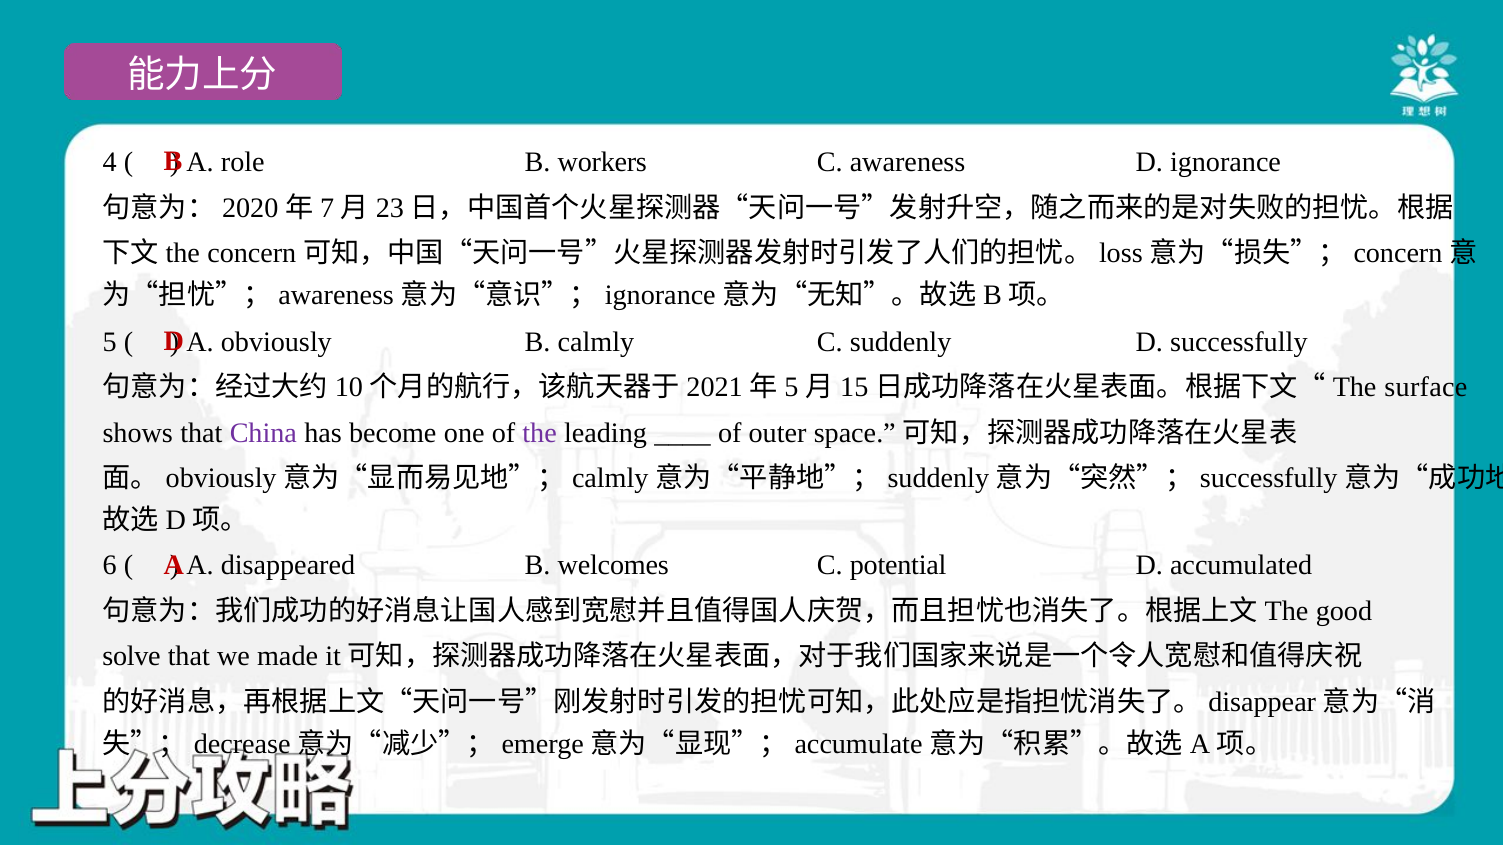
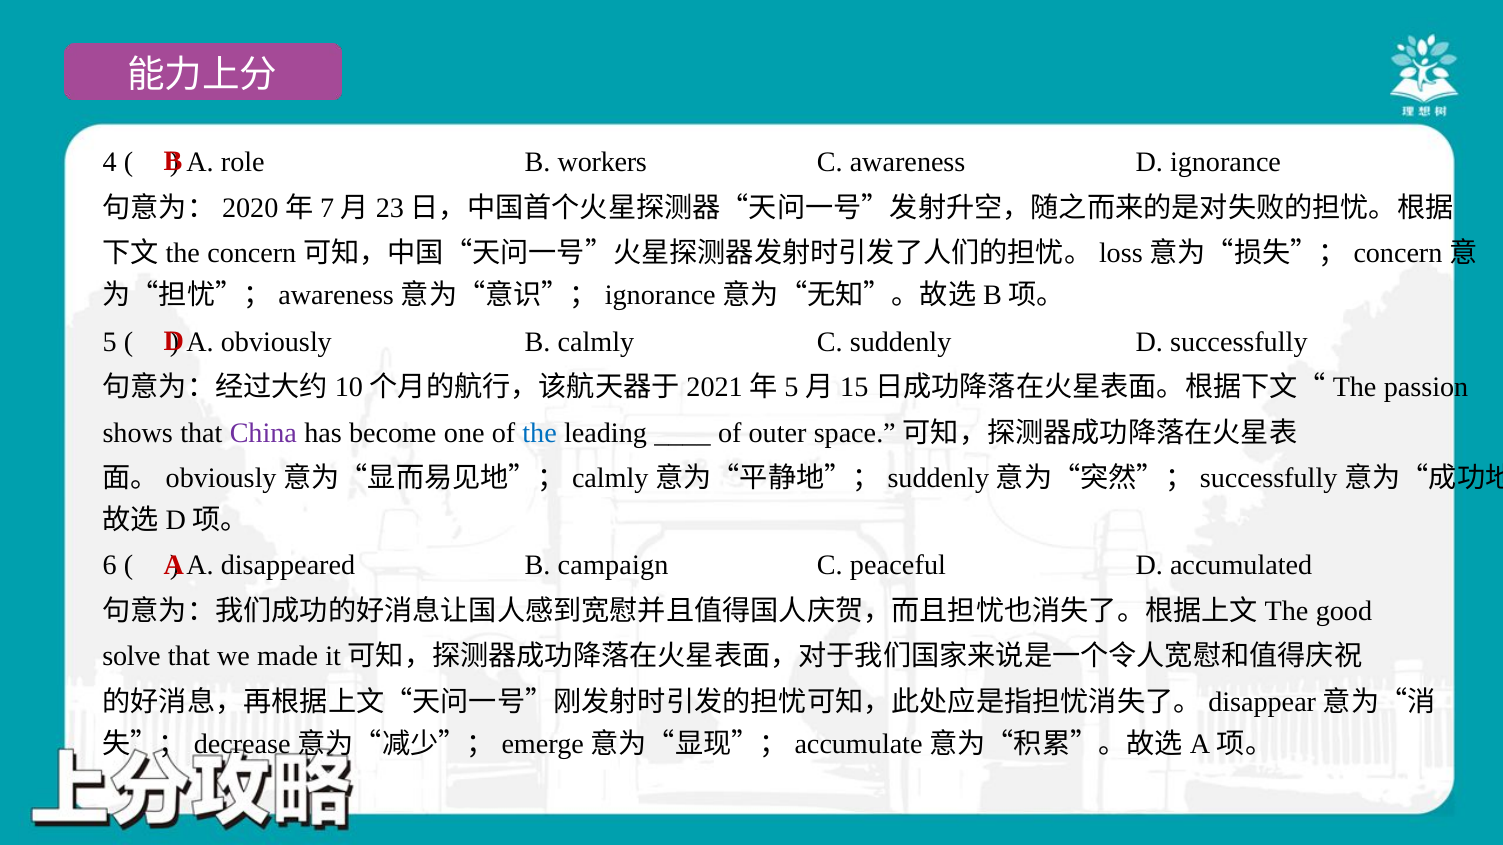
surface: surface -> passion
the colour: purple -> blue
welcomes: welcomes -> campaign
potential: potential -> peaceful
